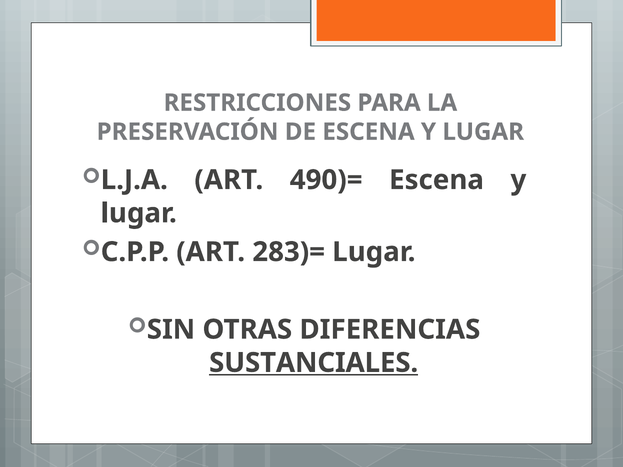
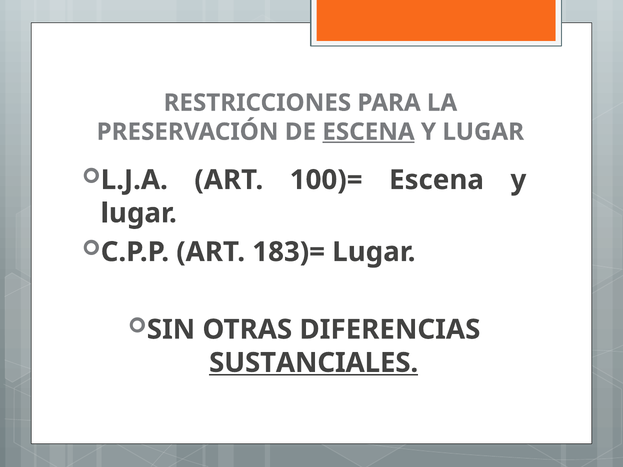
ESCENA at (368, 132) underline: none -> present
490)=: 490)= -> 100)=
283)=: 283)= -> 183)=
